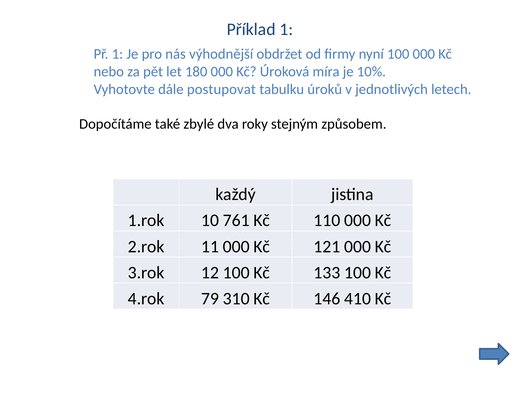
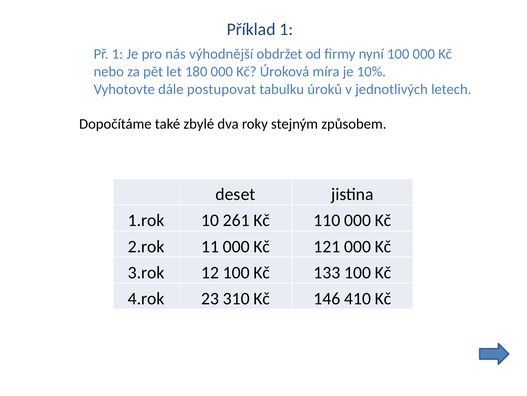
každý: každý -> deset
761: 761 -> 261
79: 79 -> 23
